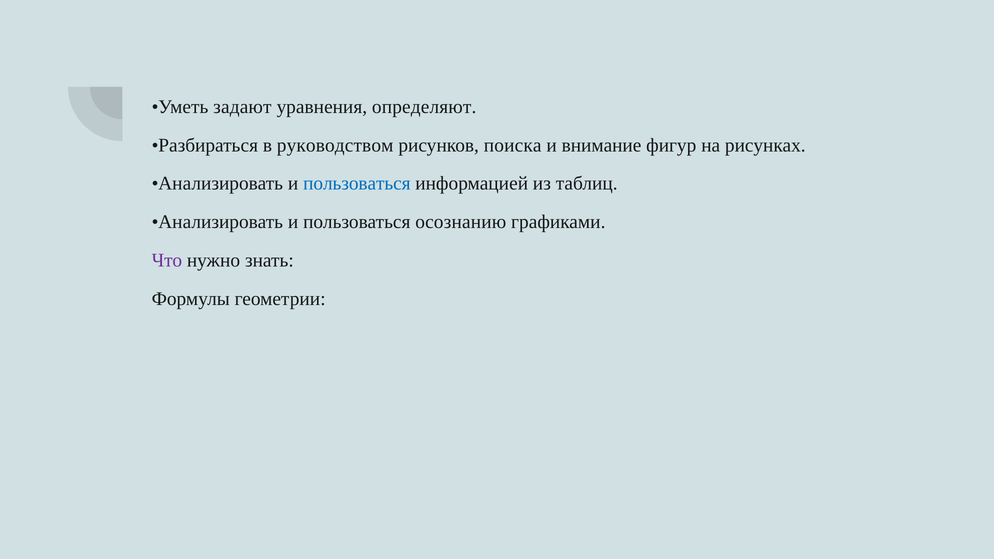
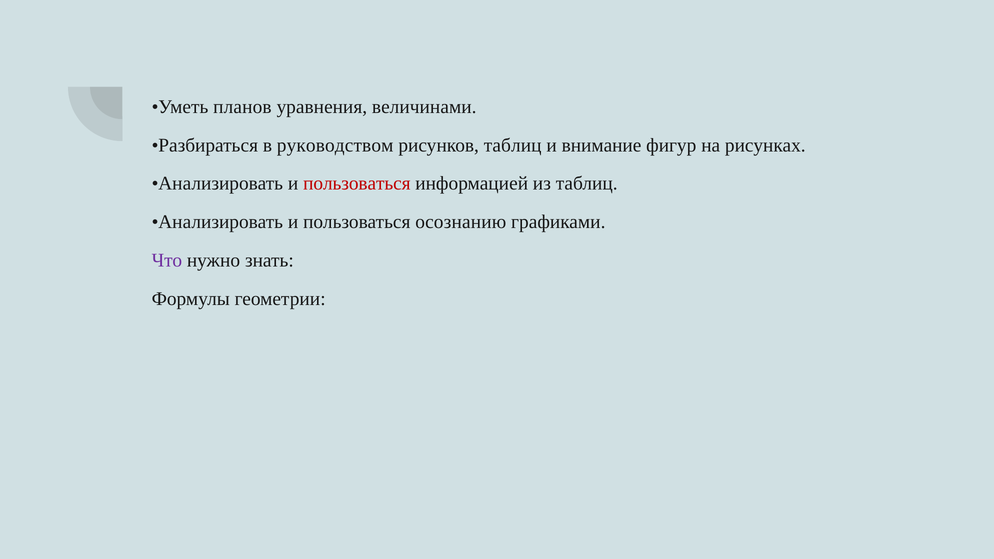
задают: задают -> планов
определяют: определяют -> величинами
рисунков поиска: поиска -> таблиц
пользоваться at (357, 184) colour: blue -> red
